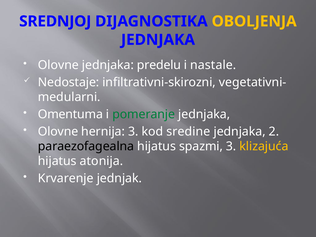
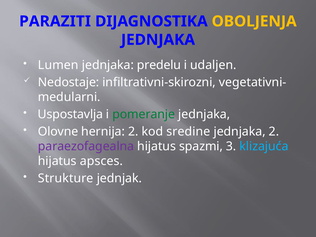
SREDNJOJ: SREDNJOJ -> PARAZITI
Olovne at (58, 65): Olovne -> Lumen
nastale: nastale -> udaljen
Omentuma: Omentuma -> Uspostavlja
hernija 3: 3 -> 2
paraezofagealna colour: black -> purple
klizajuća colour: yellow -> light blue
atonija: atonija -> apsces
Krvarenje: Krvarenje -> Strukture
